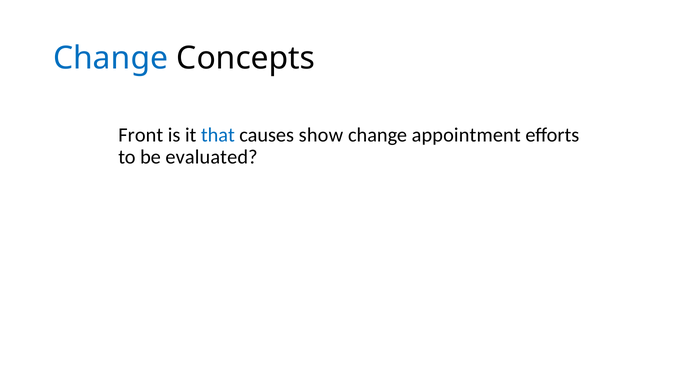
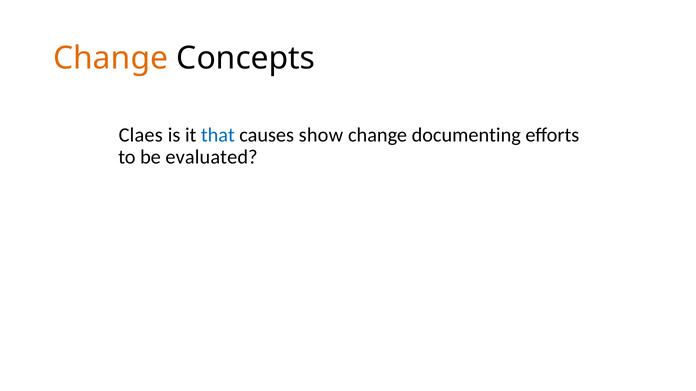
Change at (111, 58) colour: blue -> orange
Front: Front -> Claes
appointment: appointment -> documenting
